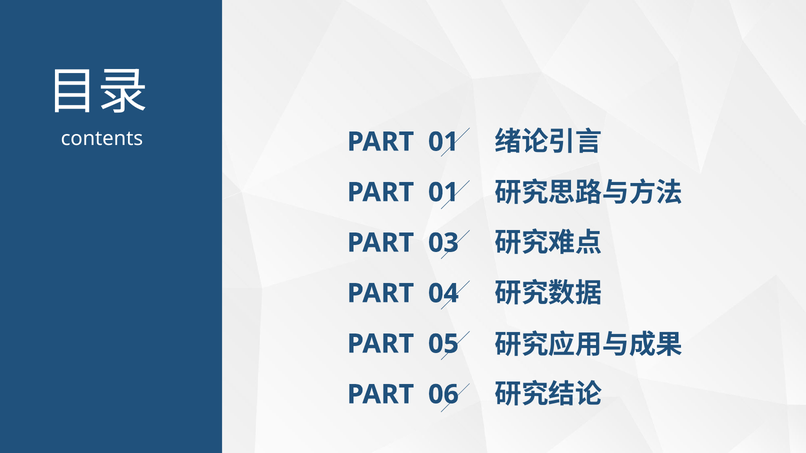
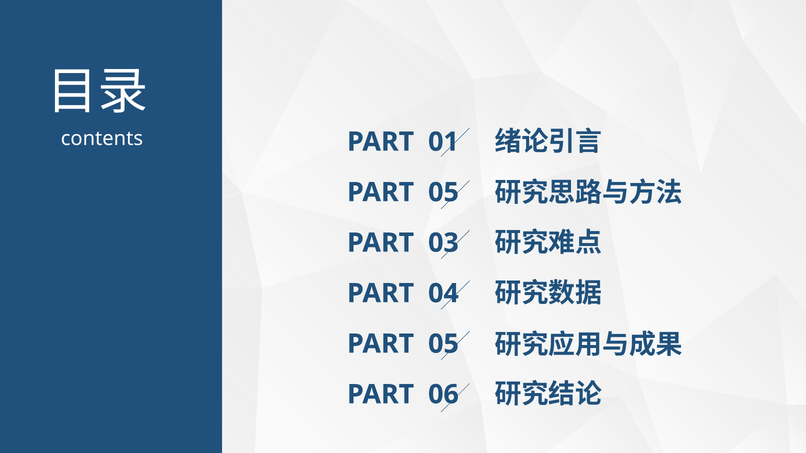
01 at (443, 193): 01 -> 05
